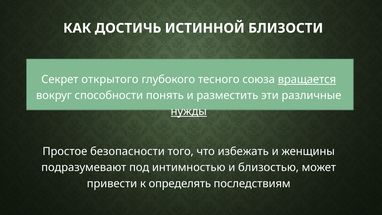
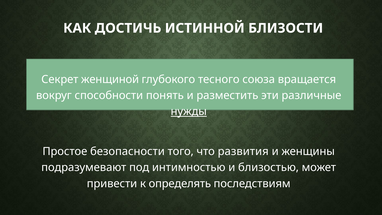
открытого: открытого -> женщиной
вращается underline: present -> none
избежать: избежать -> развития
